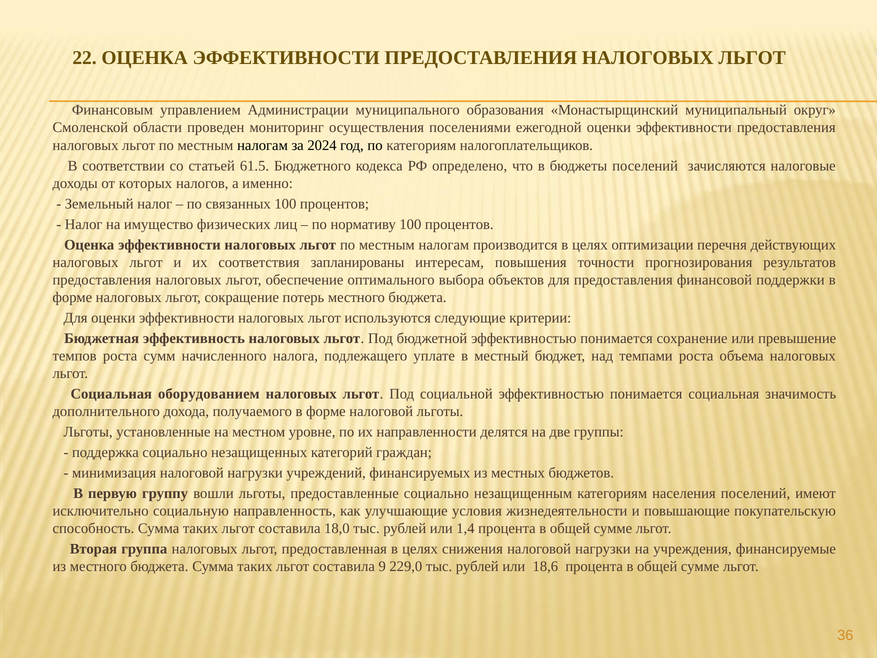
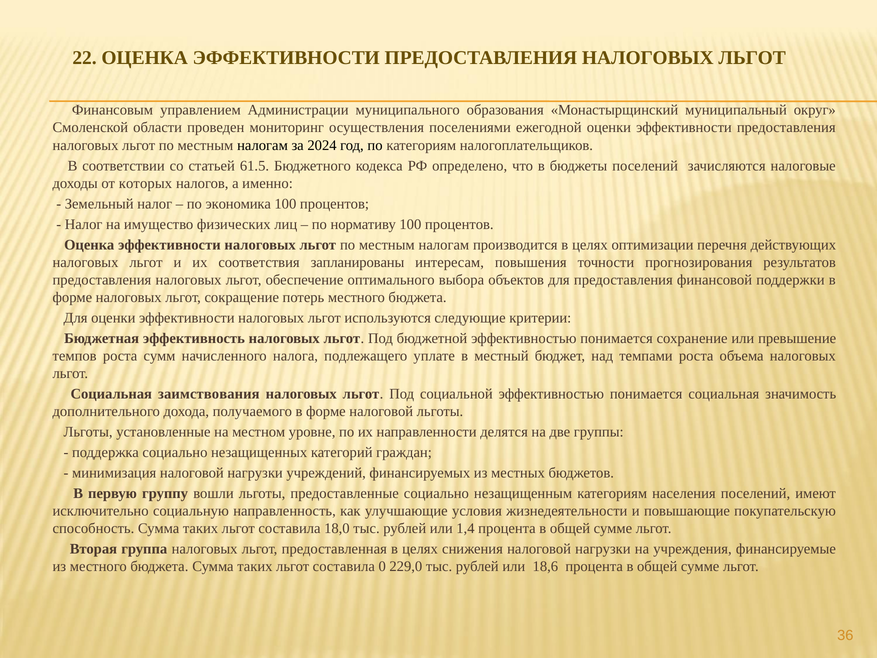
связанных: связанных -> экономика
оборудованием: оборудованием -> заимствования
9: 9 -> 0
